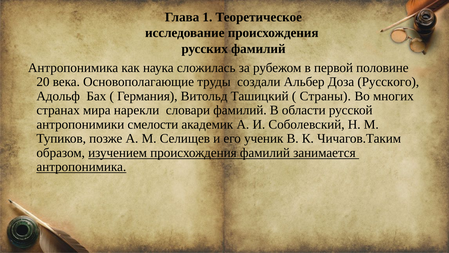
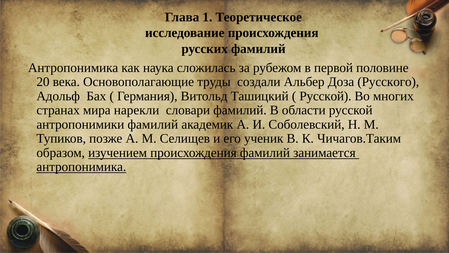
Страны at (325, 96): Страны -> Русской
антропонимики смелости: смелости -> фамилий
